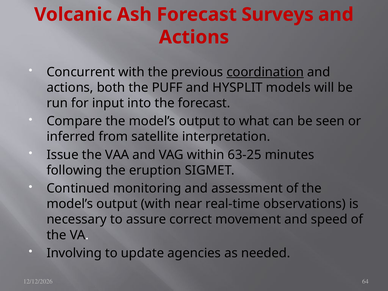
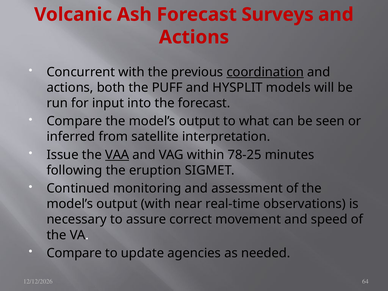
VAA underline: none -> present
63-25: 63-25 -> 78-25
Involving at (74, 253): Involving -> Compare
